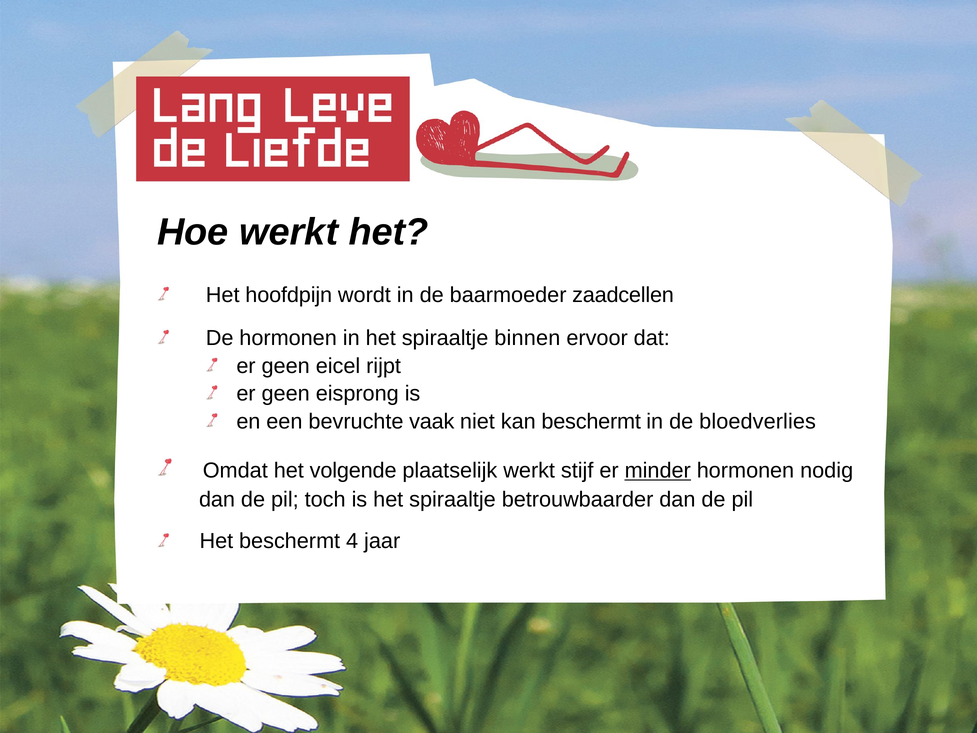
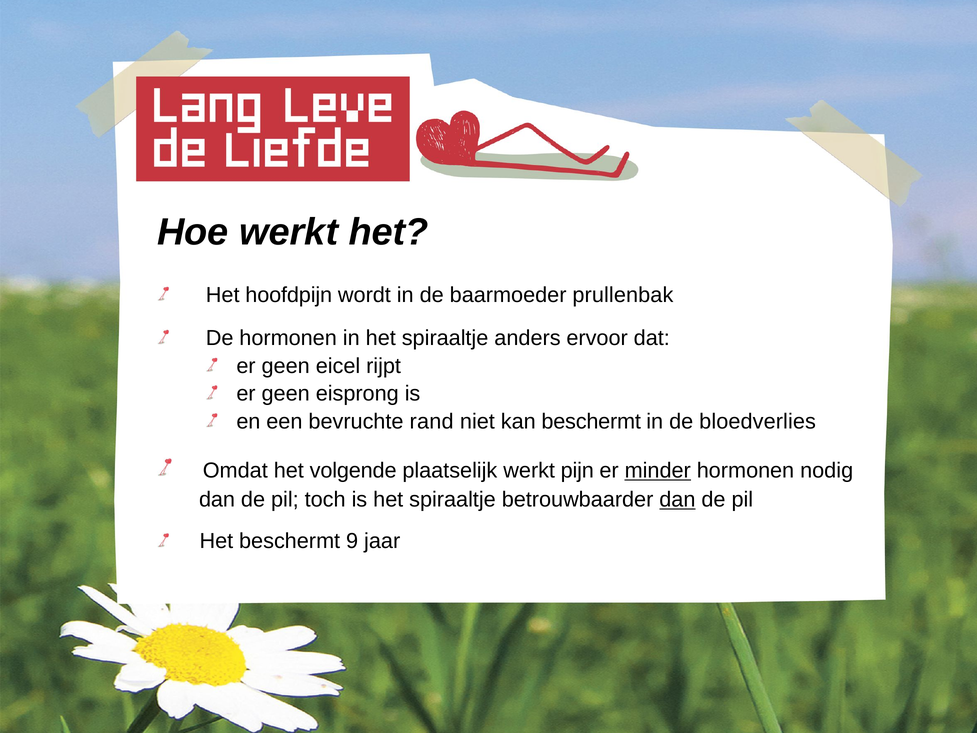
zaadcellen: zaadcellen -> prullenbak
binnen: binnen -> anders
vaak: vaak -> rand
stijf: stijf -> pijn
dan at (677, 499) underline: none -> present
4: 4 -> 9
